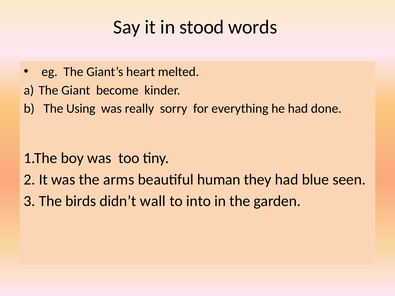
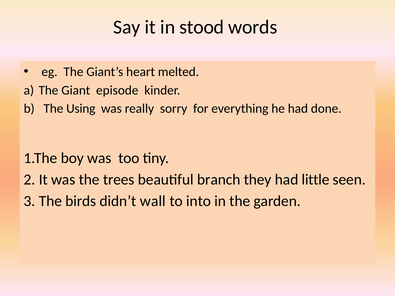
become: become -> episode
arms: arms -> trees
human: human -> branch
blue: blue -> little
